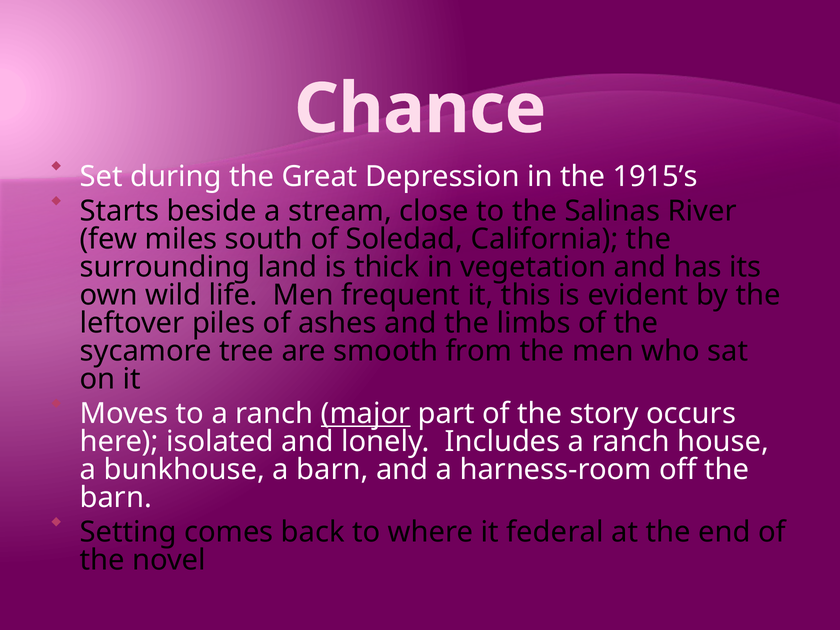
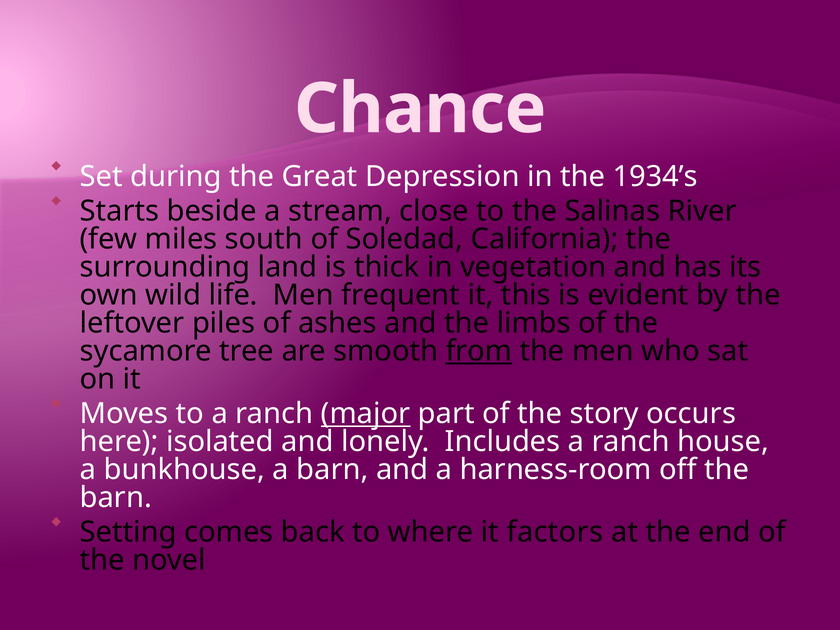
1915’s: 1915’s -> 1934’s
from underline: none -> present
federal: federal -> factors
